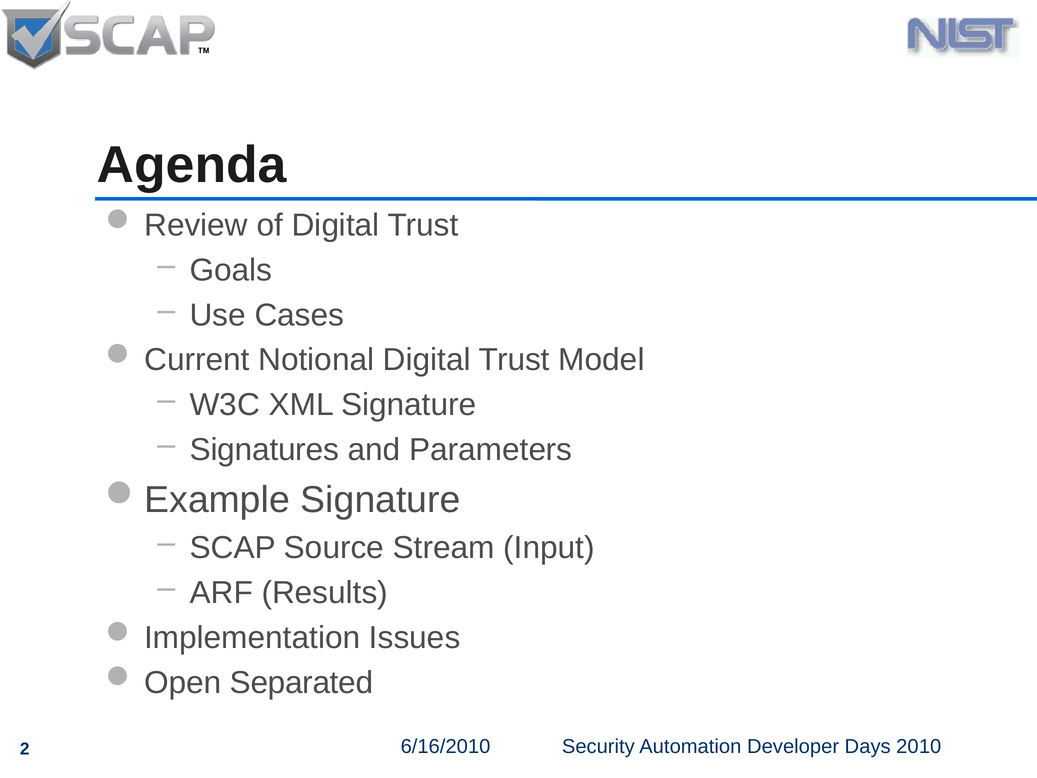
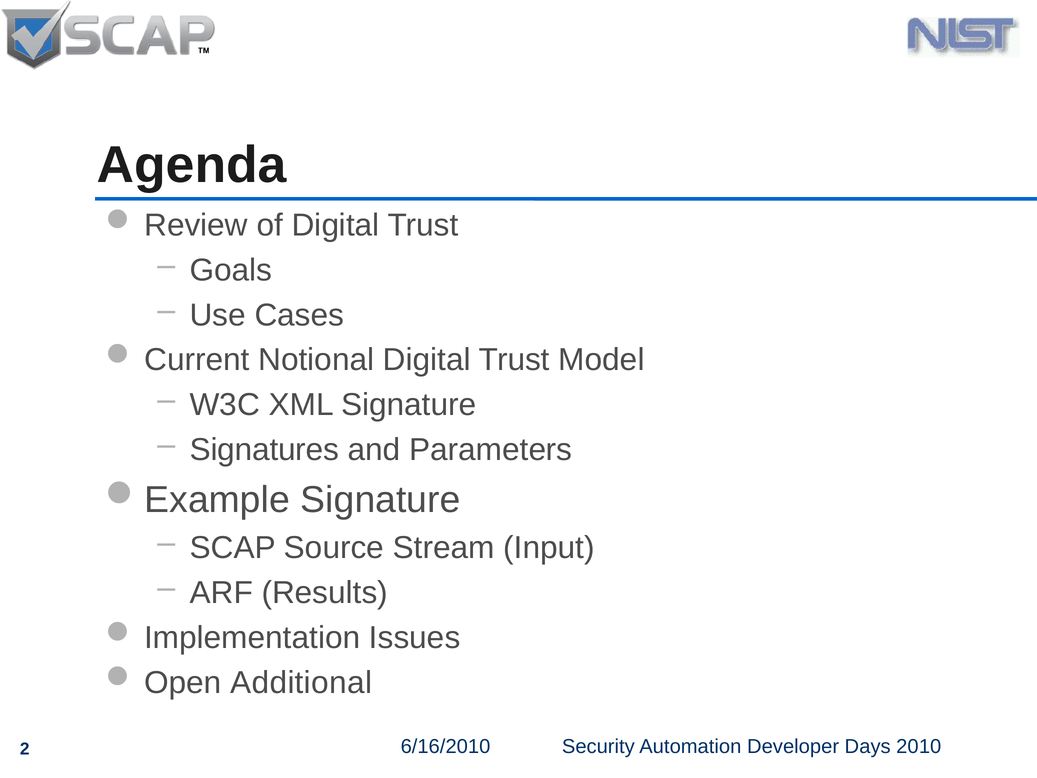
Separated: Separated -> Additional
